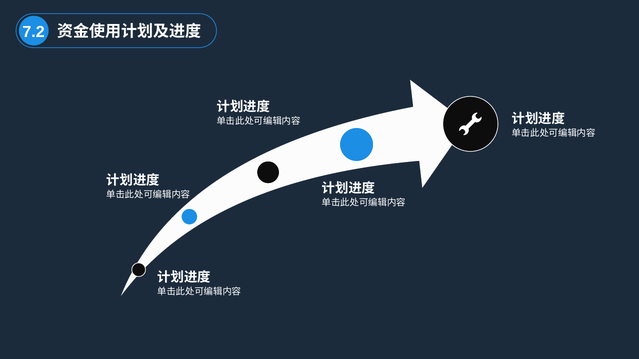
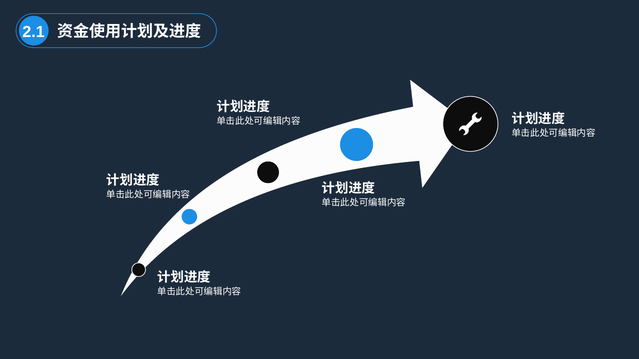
7.2: 7.2 -> 2.1
